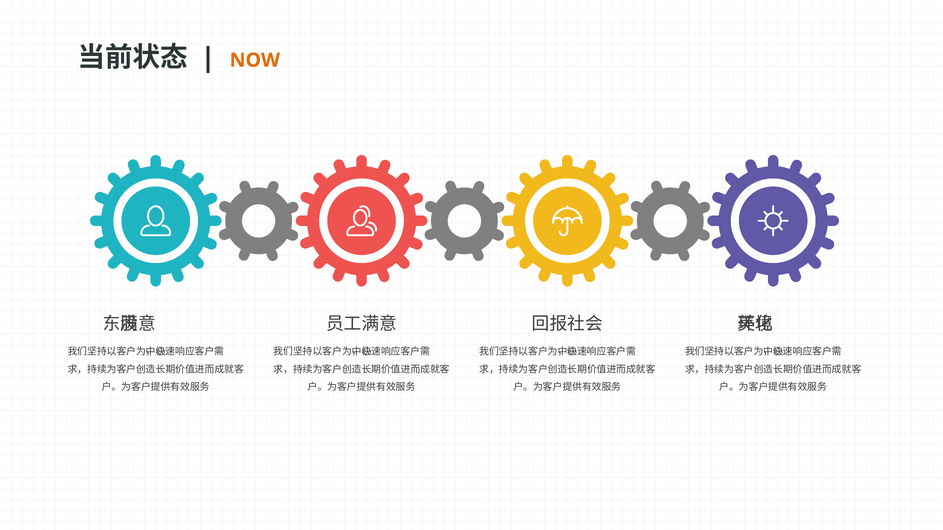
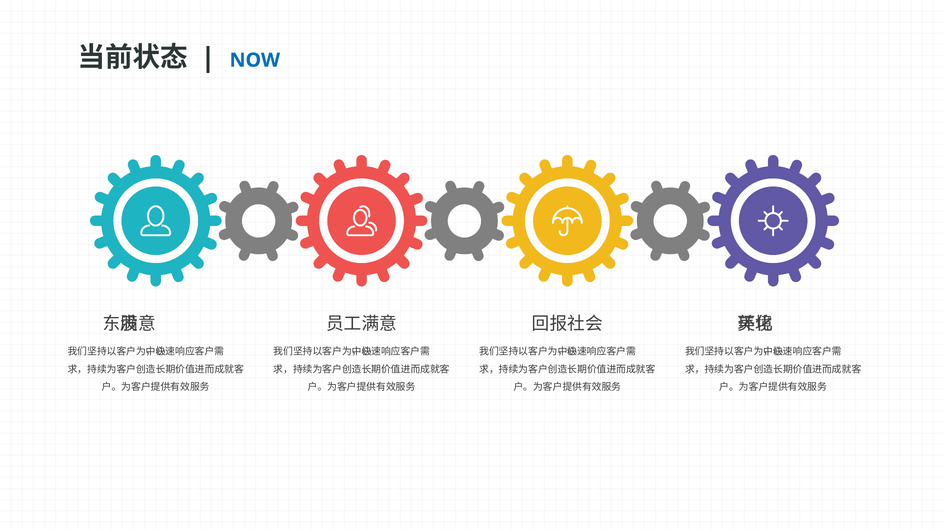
NOW colour: orange -> blue
